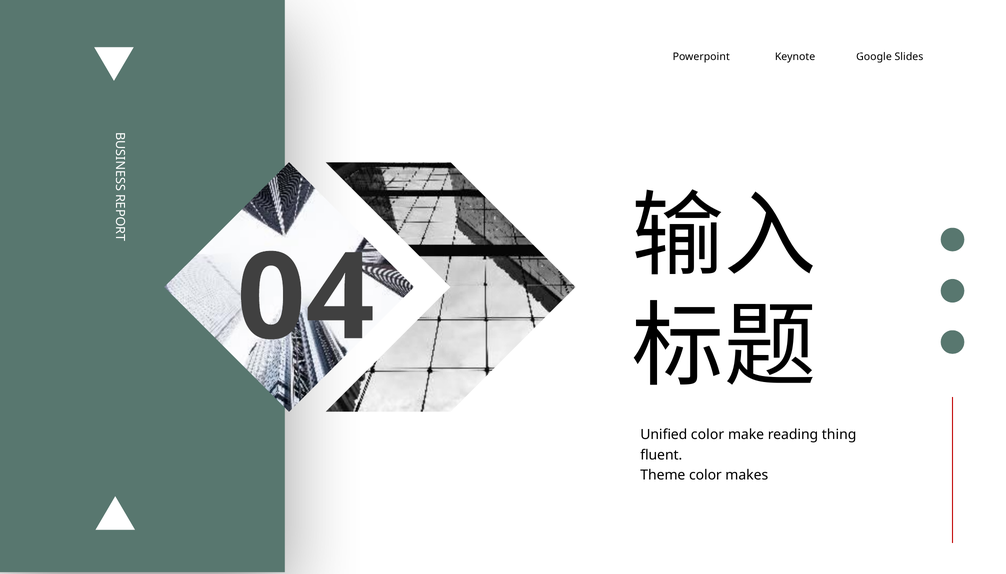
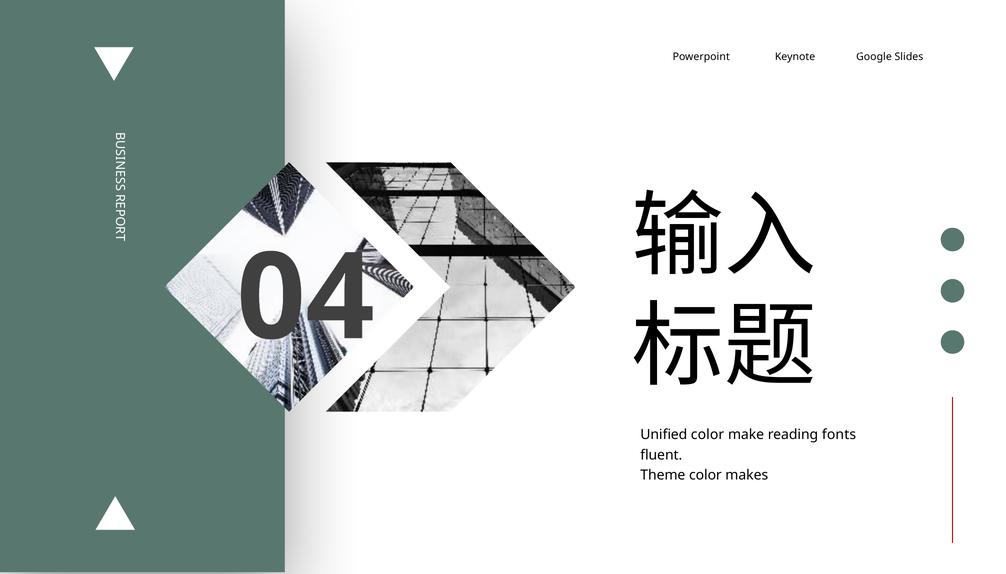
thing: thing -> fonts
